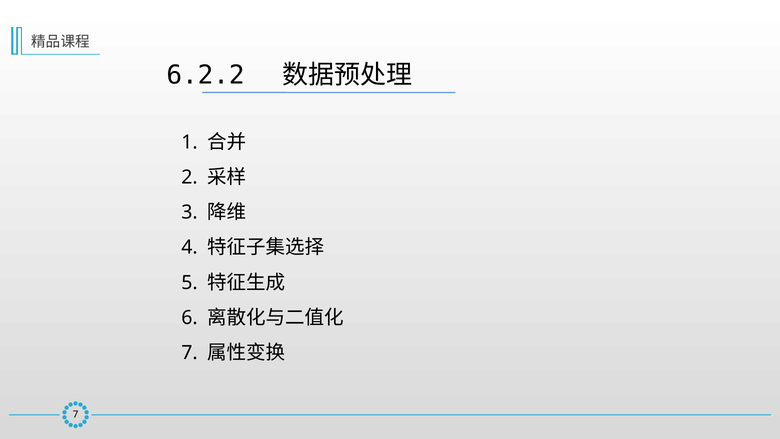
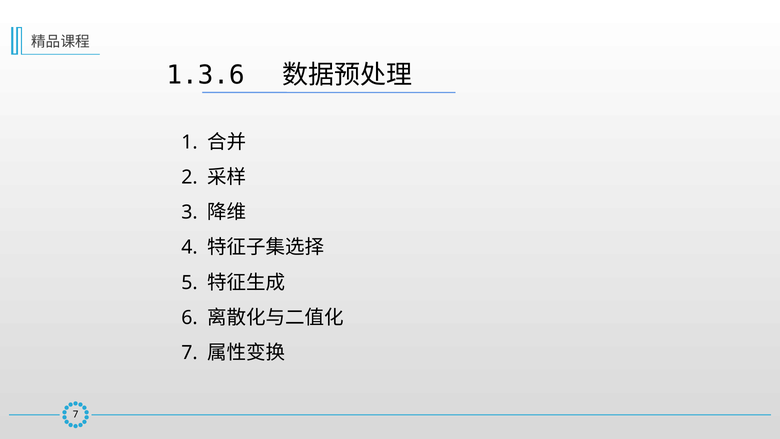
6.2.2: 6.2.2 -> 1.3.6
